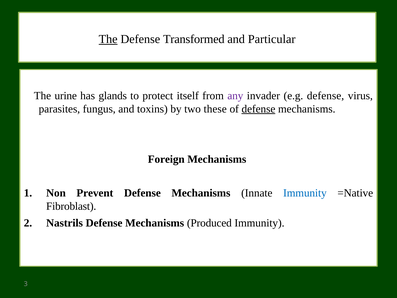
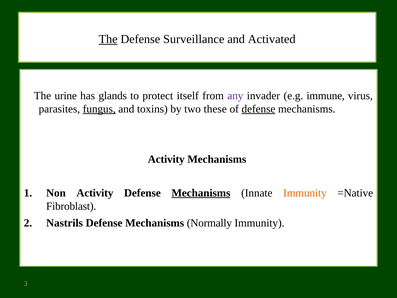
Transformed: Transformed -> Surveillance
Particular: Particular -> Activated
e.g defense: defense -> immune
fungus underline: none -> present
Foreign at (166, 159): Foreign -> Activity
Non Prevent: Prevent -> Activity
Mechanisms at (201, 193) underline: none -> present
Immunity at (305, 193) colour: blue -> orange
Produced: Produced -> Normally
